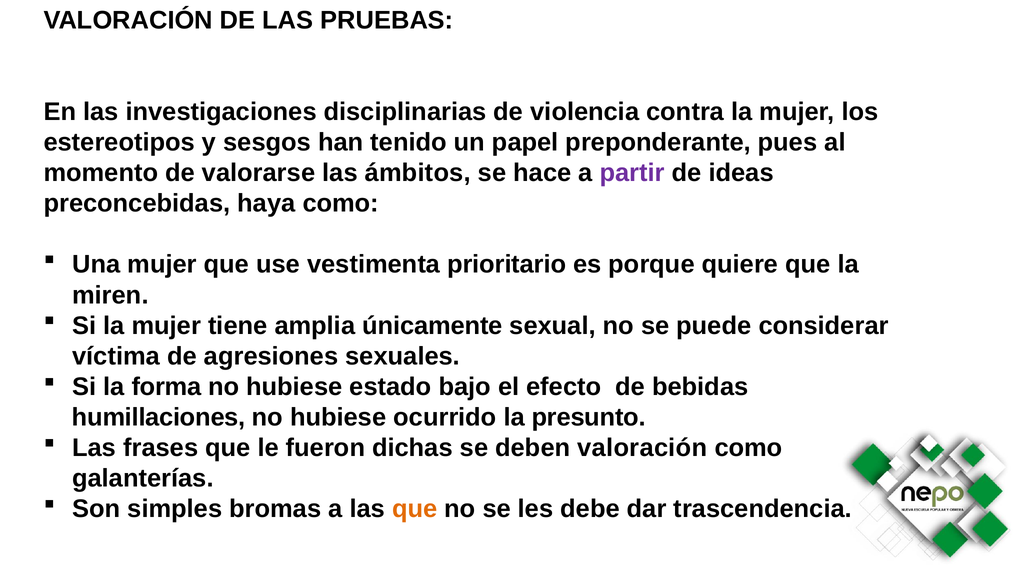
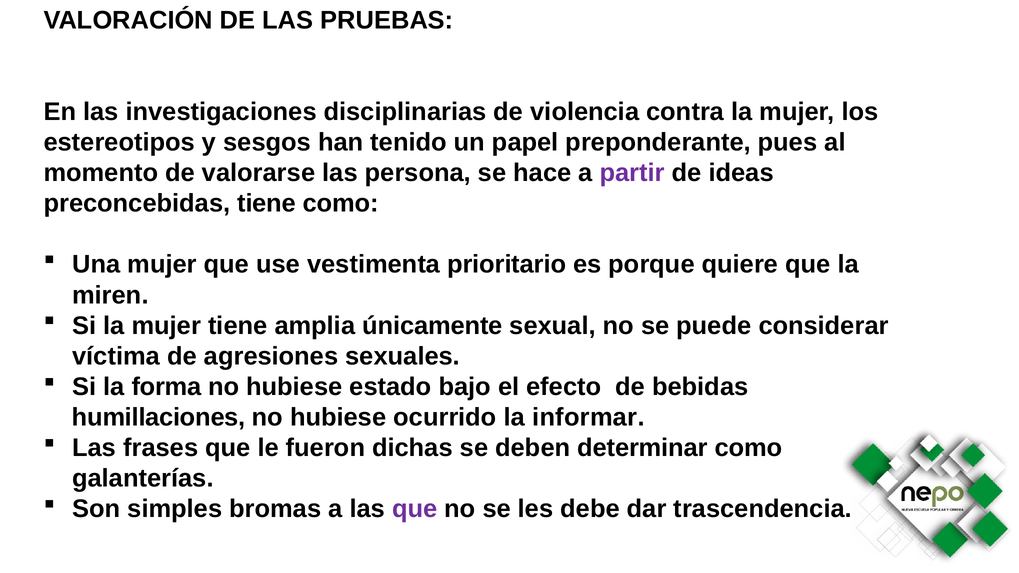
ámbitos: ámbitos -> persona
preconcebidas haya: haya -> tiene
presunto: presunto -> informar
deben valoración: valoración -> determinar
que at (415, 509) colour: orange -> purple
